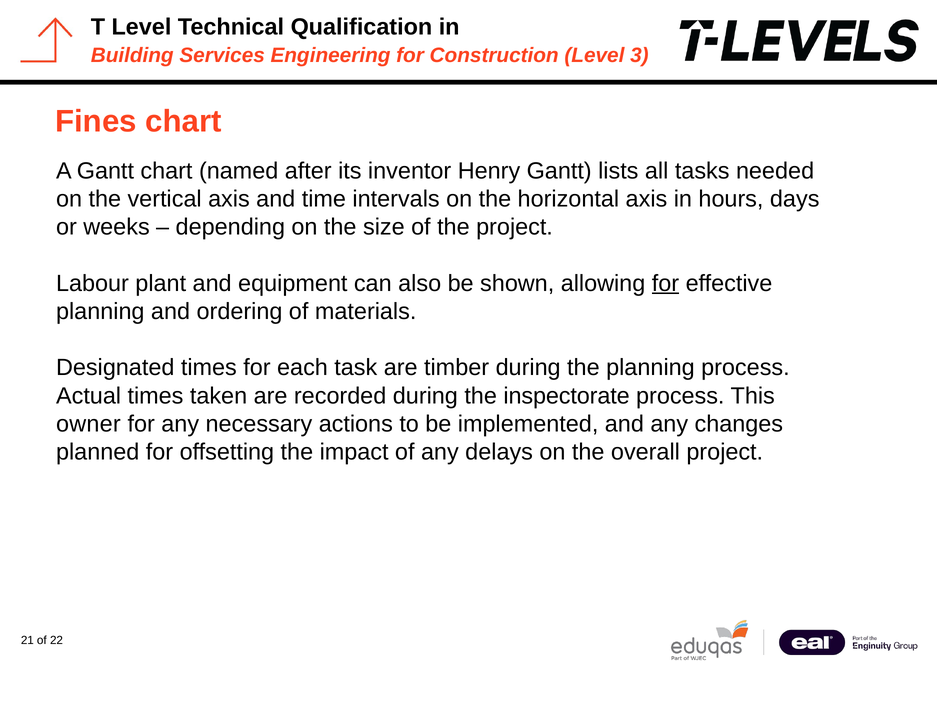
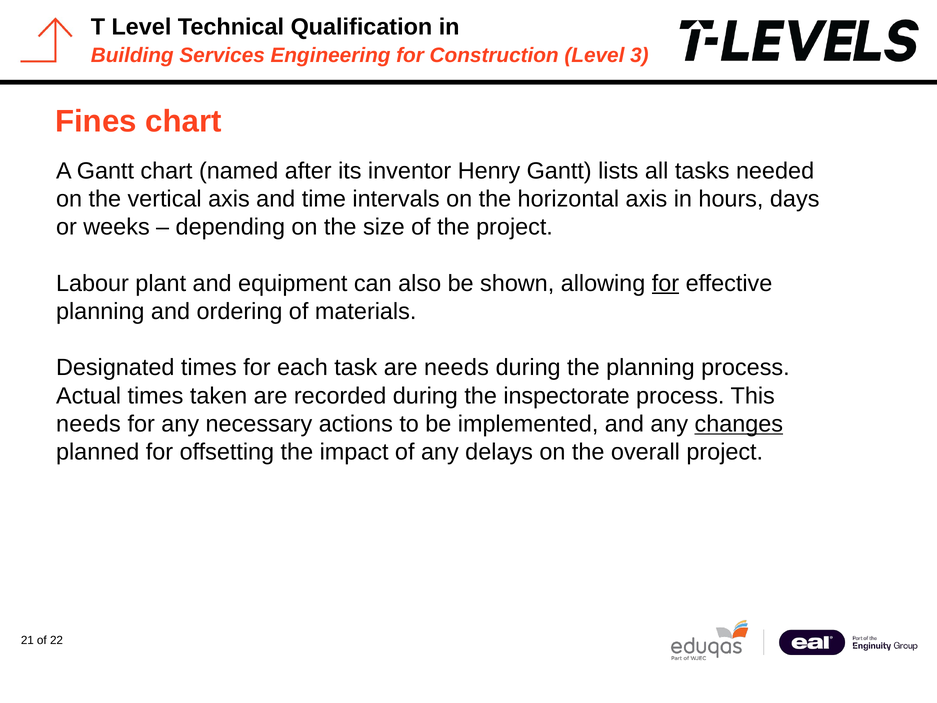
are timber: timber -> needs
owner at (88, 424): owner -> needs
changes underline: none -> present
